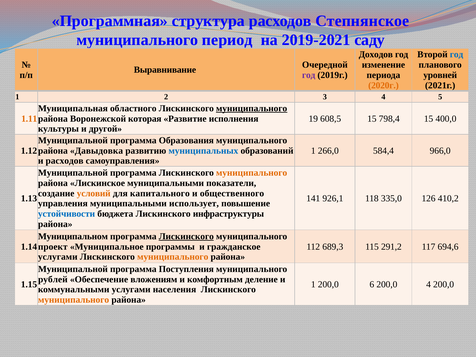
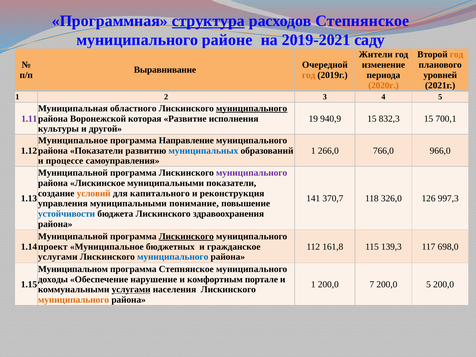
структура underline: none -> present
период: период -> районе
Доходов: Доходов -> Жители
год at (457, 55) colour: blue -> orange
год at (309, 75) colour: purple -> orange
1.11 colour: orange -> purple
608,5: 608,5 -> 940,9
798,4: 798,4 -> 832,3
400,0: 400,0 -> 700,1
Муниципальной at (73, 140): Муниципальной -> Муниципальное
Образования: Образования -> Направление
района Давыдовка: Давыдовка -> Показатели
584,4: 584,4 -> 766,0
и расходов: расходов -> процессе
муниципального at (252, 173) colour: orange -> purple
общественного: общественного -> реконструкция
926,1: 926,1 -> 370,7
335,0: 335,0 -> 326,0
410,2: 410,2 -> 997,3
использует: использует -> понимание
инфраструктуры: инфраструктуры -> здравоохранения
Муниципальном at (73, 236): Муниципальном -> Муниципальной
программы: программы -> бюджетных
689,3: 689,3 -> 161,8
291,2: 291,2 -> 139,3
694,6: 694,6 -> 698,0
муниципального at (173, 257) colour: orange -> blue
Муниципальной at (73, 269): Муниципальной -> Муниципальном
программа Поступления: Поступления -> Степнянское
рублей: рублей -> доходы
вложениям: вложениям -> нарушение
деление: деление -> портале
6: 6 -> 7
200,0 4: 4 -> 5
услугами at (131, 290) underline: none -> present
